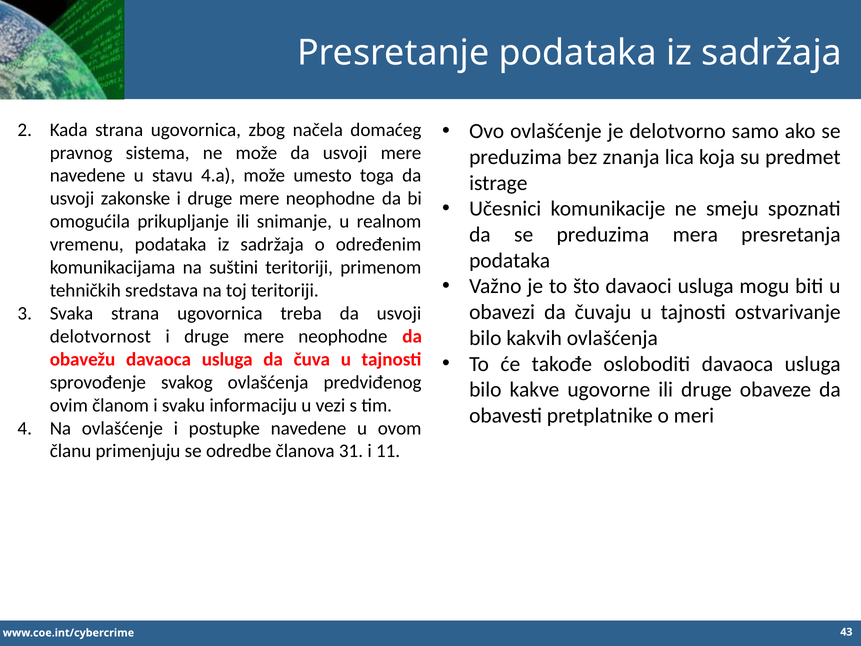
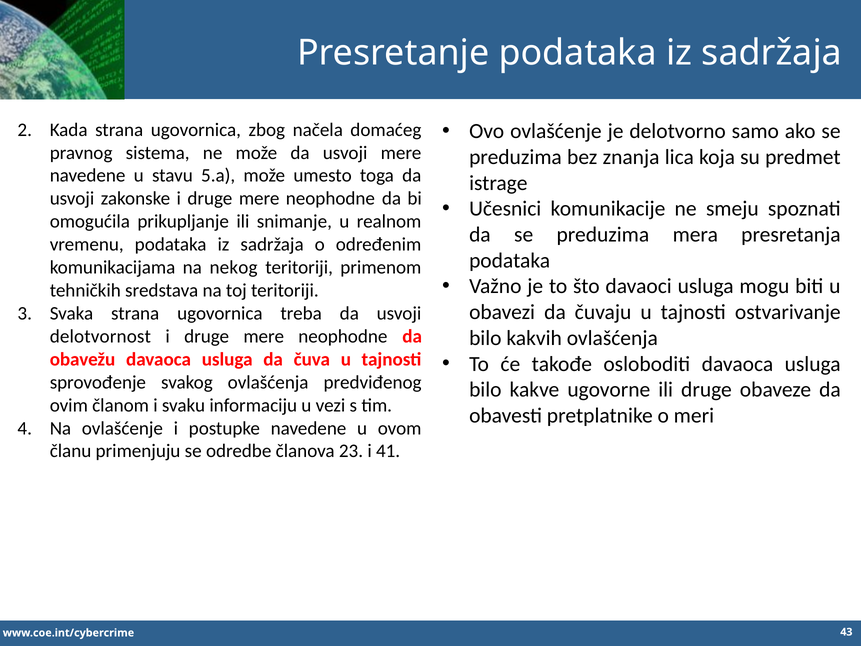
4.a: 4.a -> 5.a
suštini: suštini -> nekog
31: 31 -> 23
11: 11 -> 41
